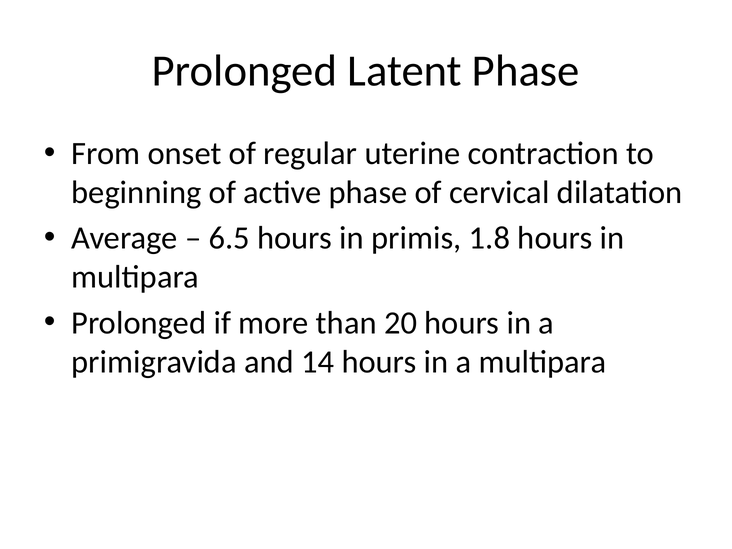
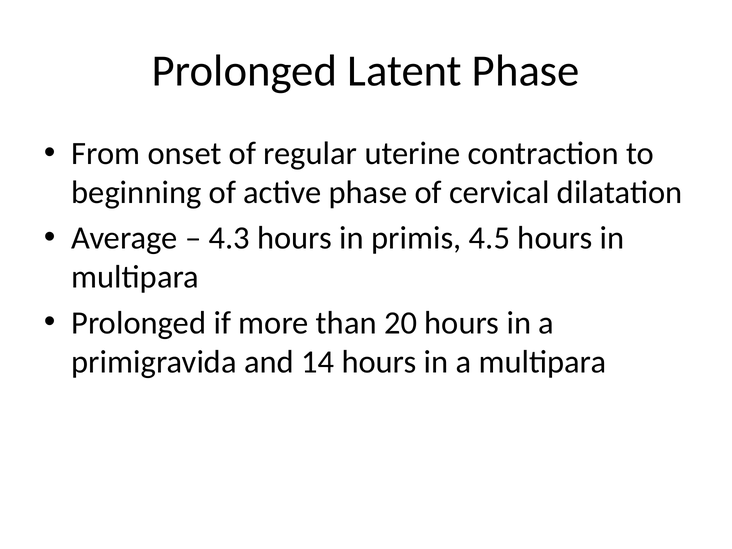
6.5: 6.5 -> 4.3
1.8: 1.8 -> 4.5
